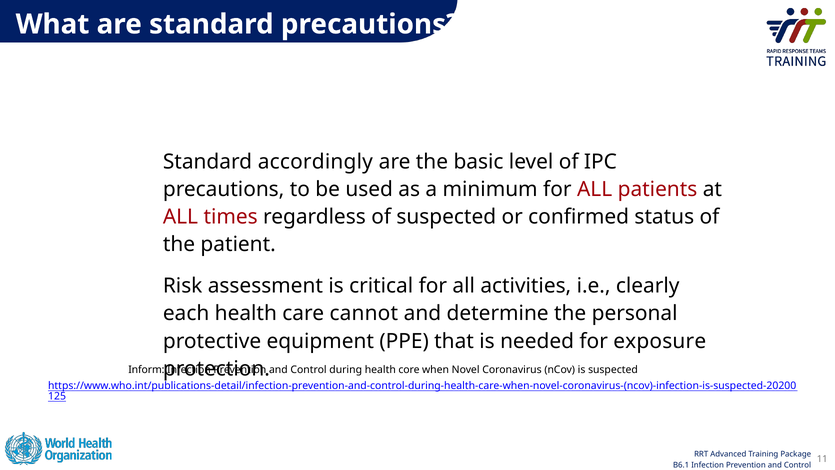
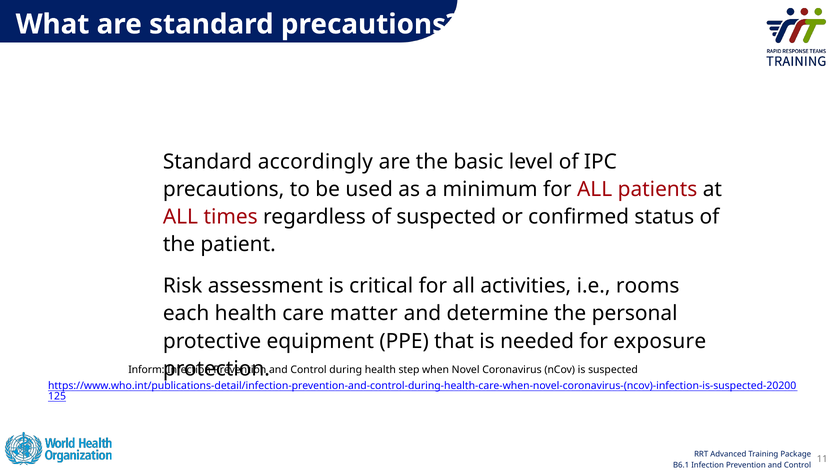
clearly: clearly -> rooms
cannot: cannot -> matter
core: core -> step
